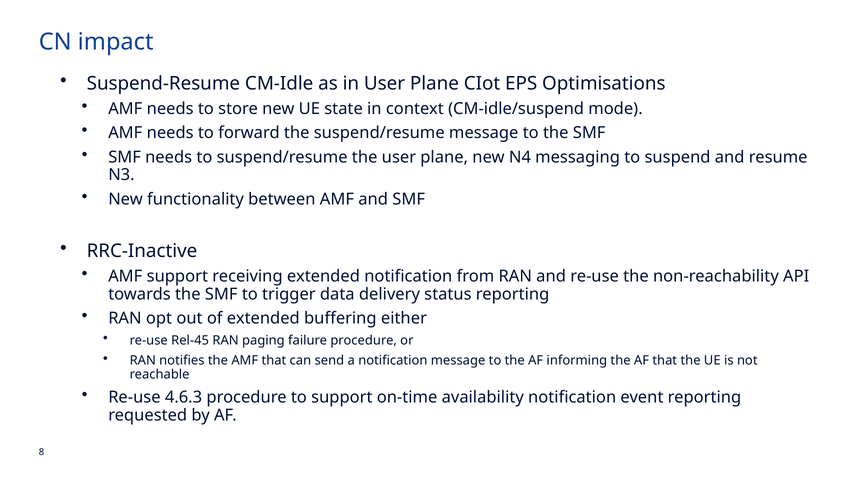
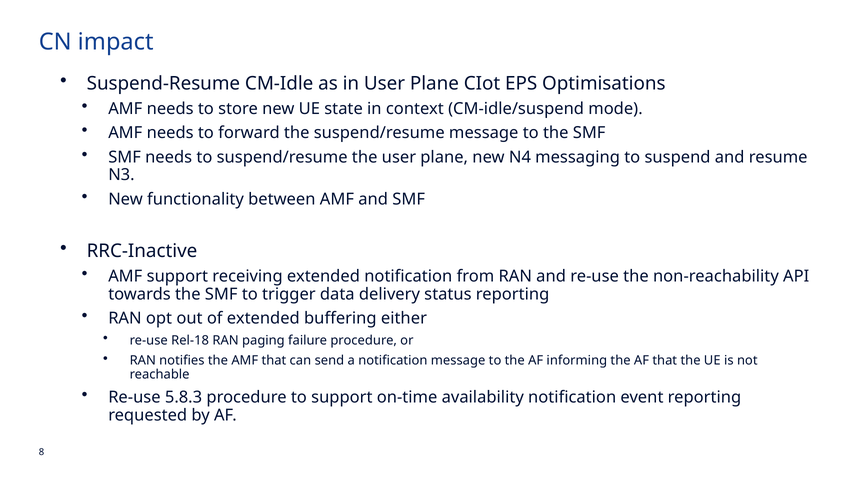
Rel-45: Rel-45 -> Rel-18
4.6.3: 4.6.3 -> 5.8.3
